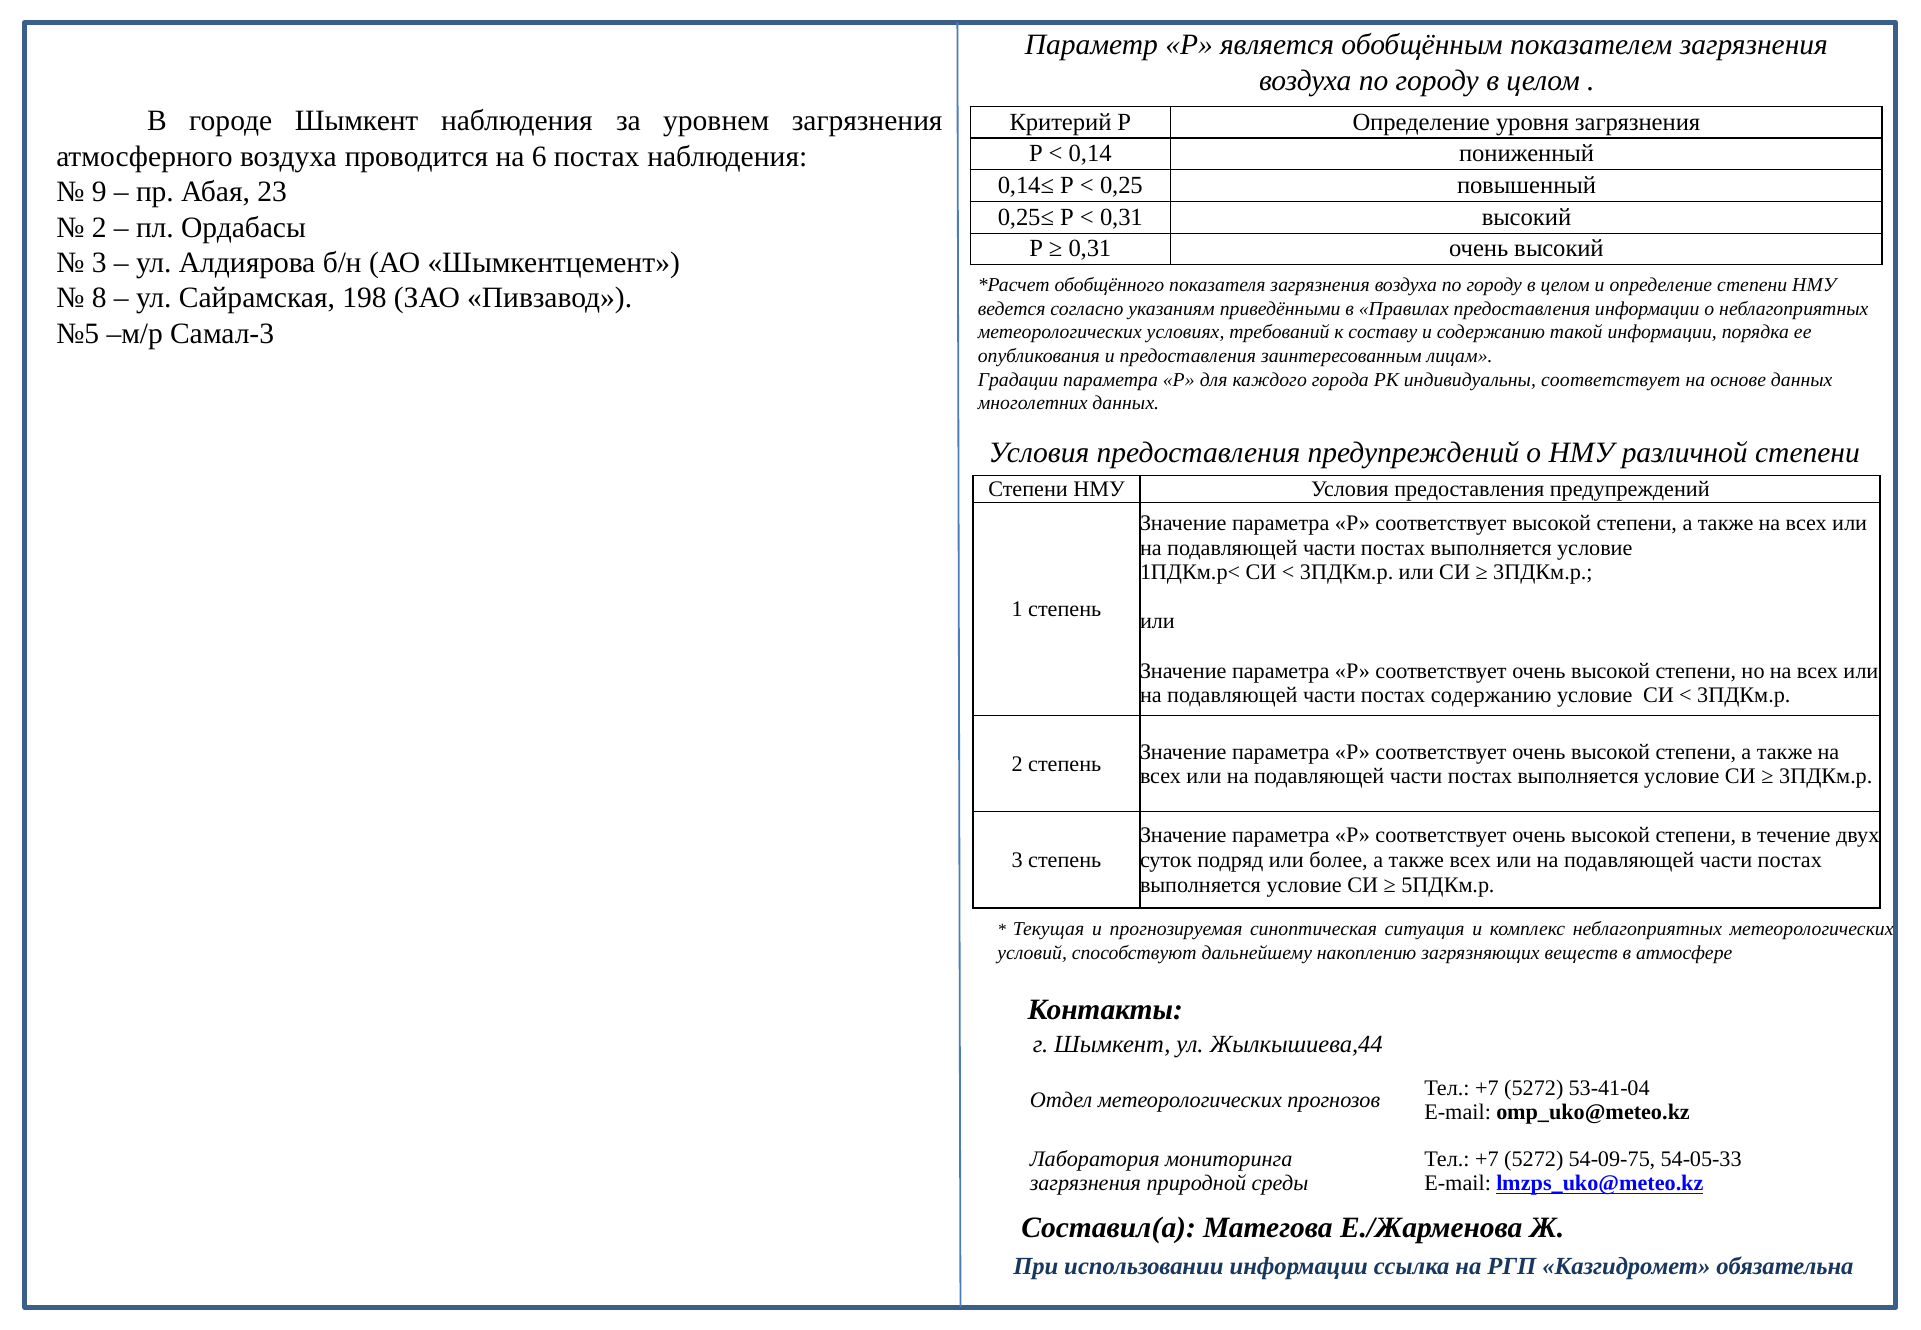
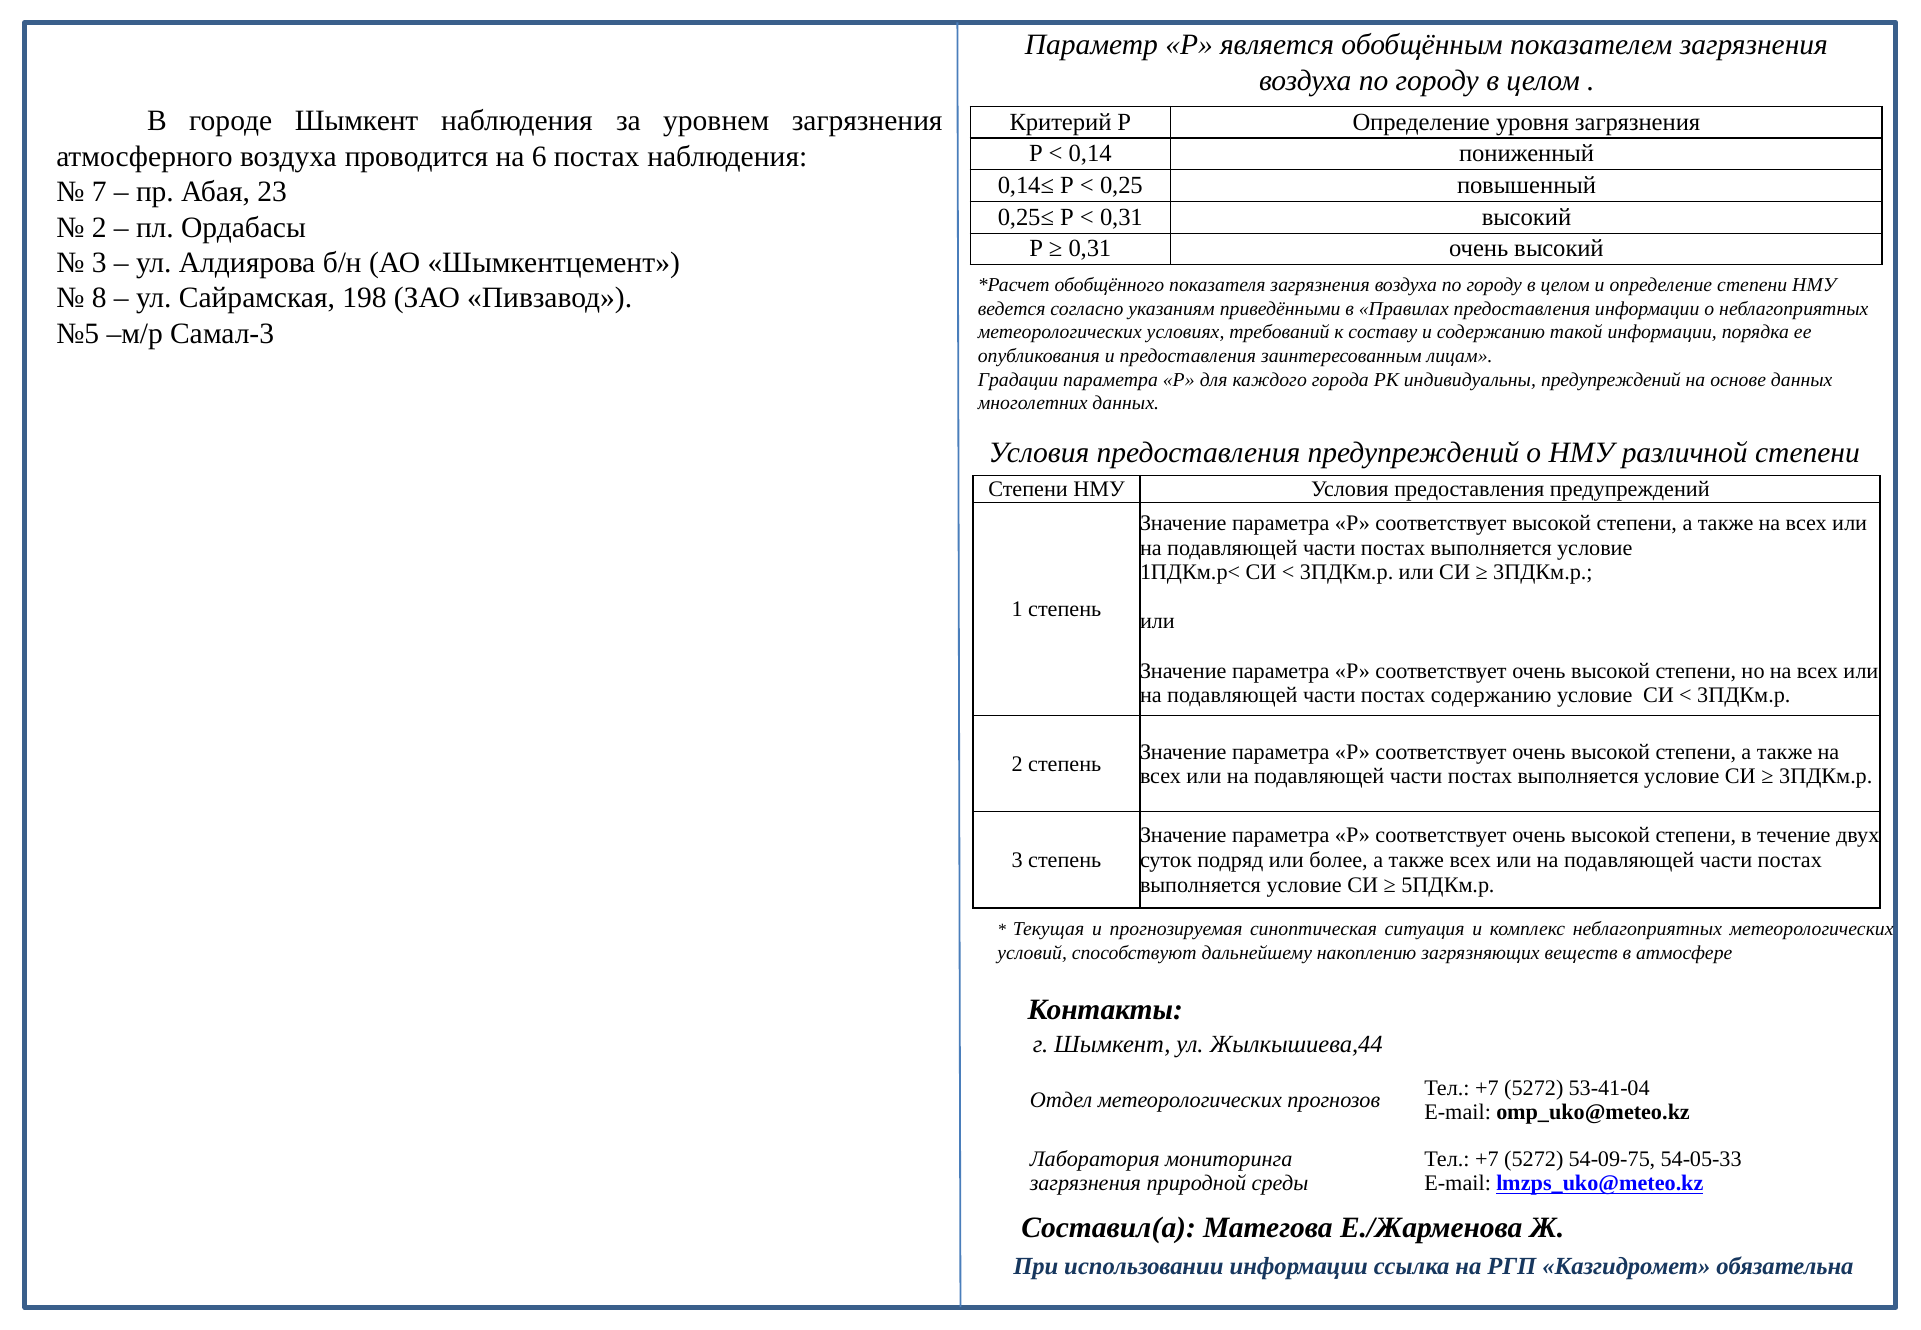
9: 9 -> 7
индивидуальны соответствует: соответствует -> предупреждений
